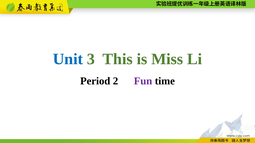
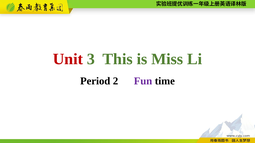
Unit colour: blue -> red
